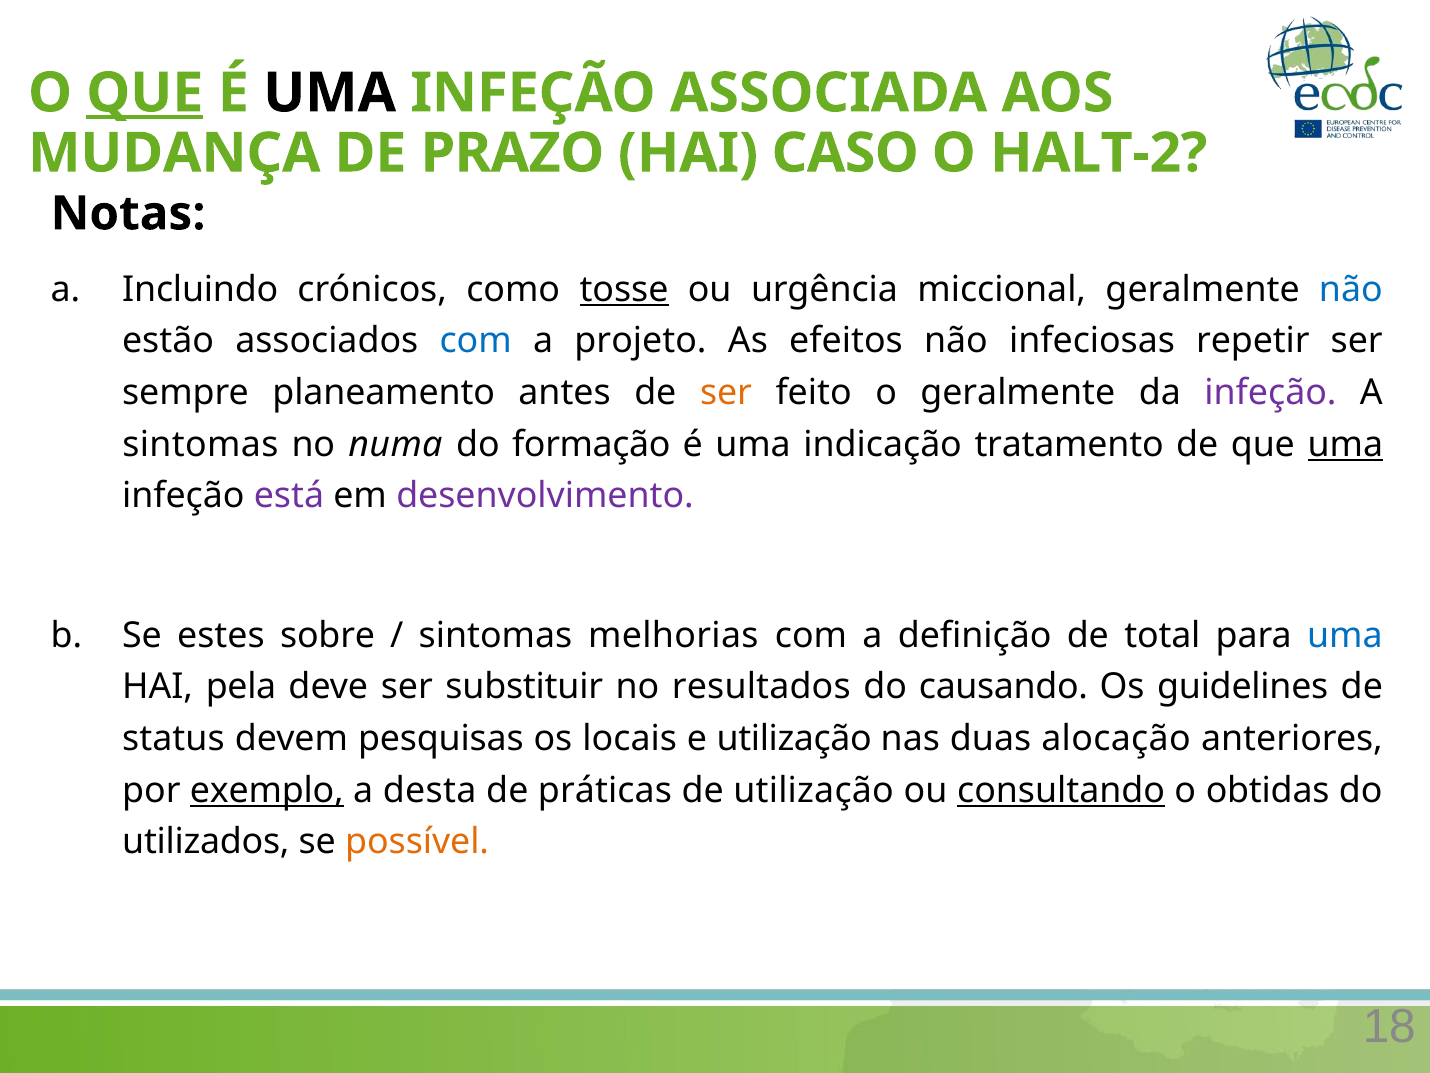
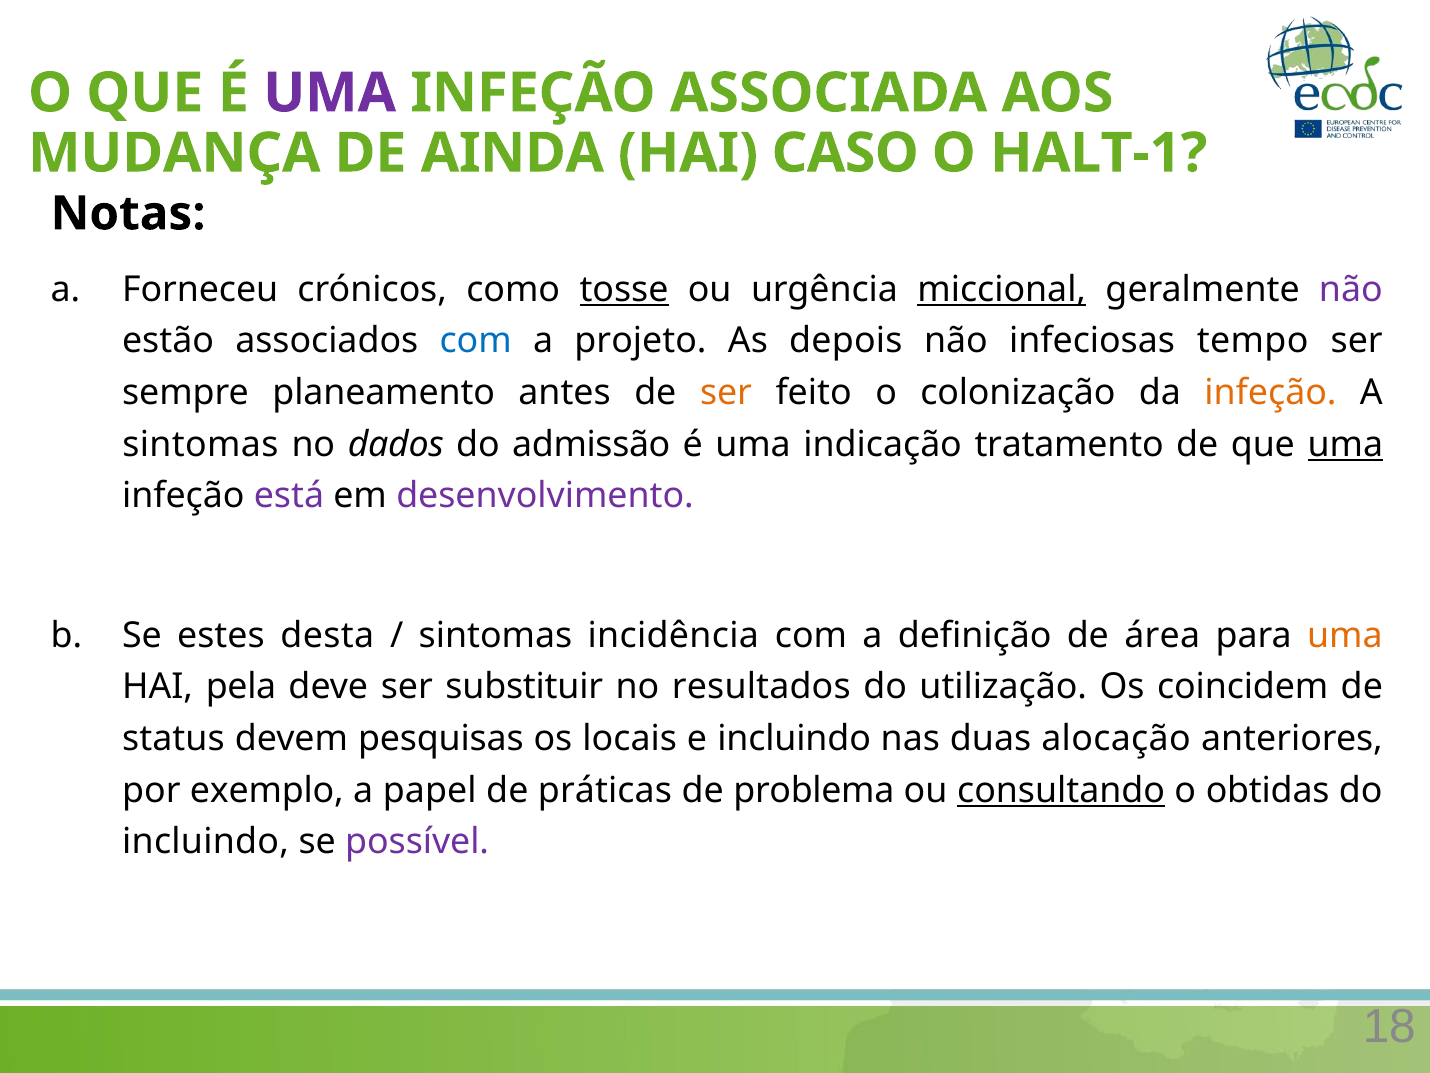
QUE at (145, 93) underline: present -> none
UMA at (330, 93) colour: black -> purple
PRAZO: PRAZO -> AINDA
HALT-2: HALT-2 -> HALT-1
Incluindo: Incluindo -> Forneceu
miccional underline: none -> present
não at (1351, 289) colour: blue -> purple
efeitos: efeitos -> depois
repetir: repetir -> tempo
o geralmente: geralmente -> colonização
infeção at (1270, 393) colour: purple -> orange
numa: numa -> dados
formação: formação -> admissão
sobre: sobre -> desta
melhorias: melhorias -> incidência
total: total -> área
uma at (1345, 635) colour: blue -> orange
causando: causando -> utilização
guidelines: guidelines -> coincidem
e utilização: utilização -> incluindo
exemplo underline: present -> none
desta: desta -> papel
de utilização: utilização -> problema
utilizados at (206, 841): utilizados -> incluindo
possível colour: orange -> purple
